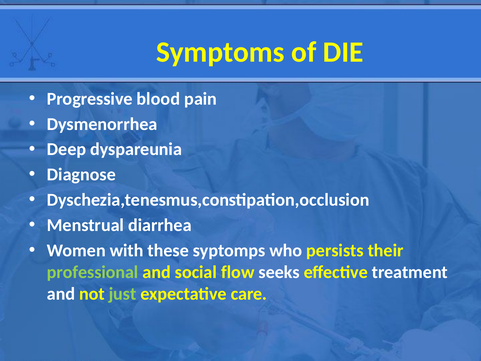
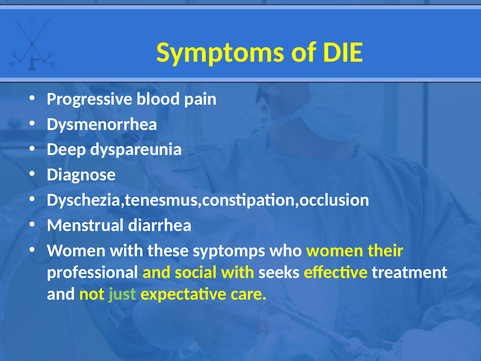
who persists: persists -> women
professional colour: light green -> white
social flow: flow -> with
